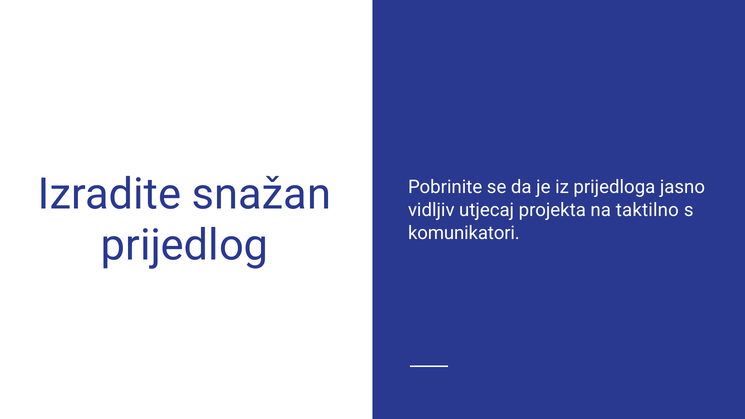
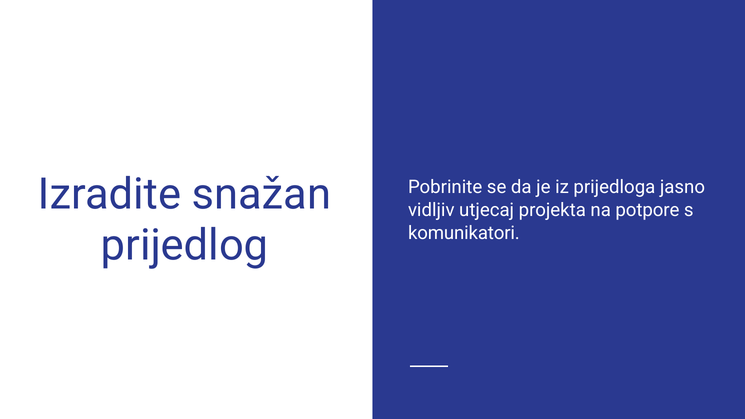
taktilno: taktilno -> potpore
